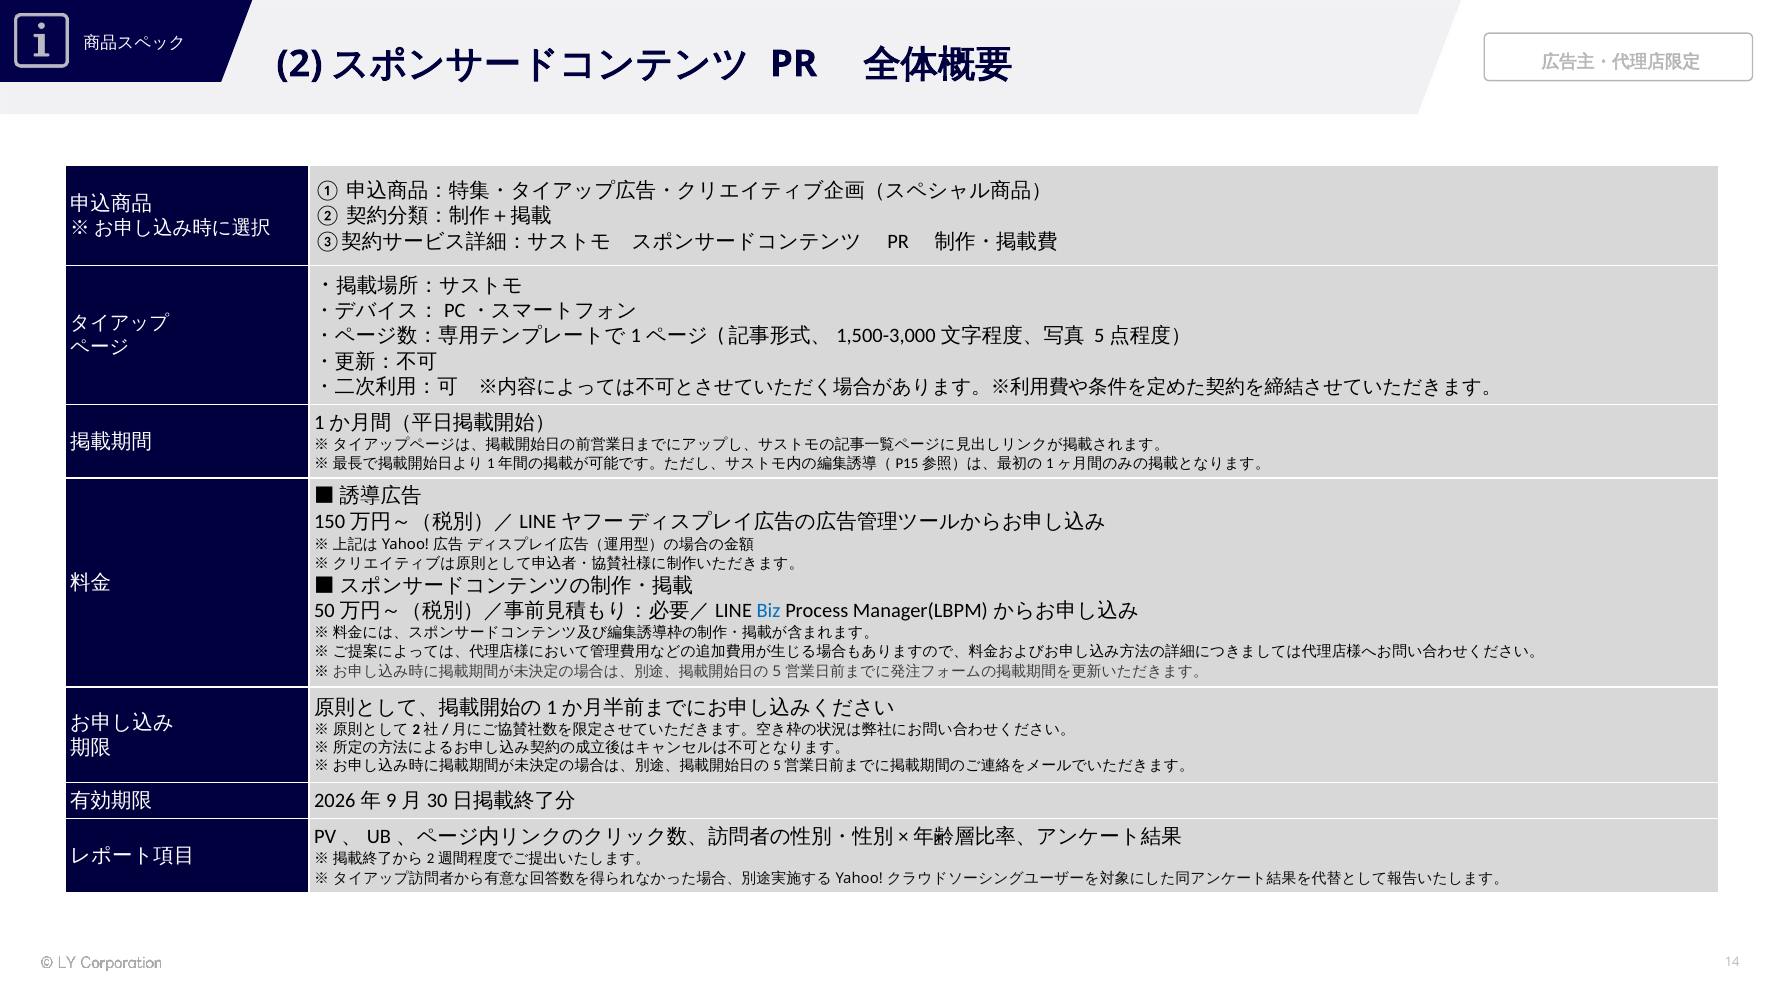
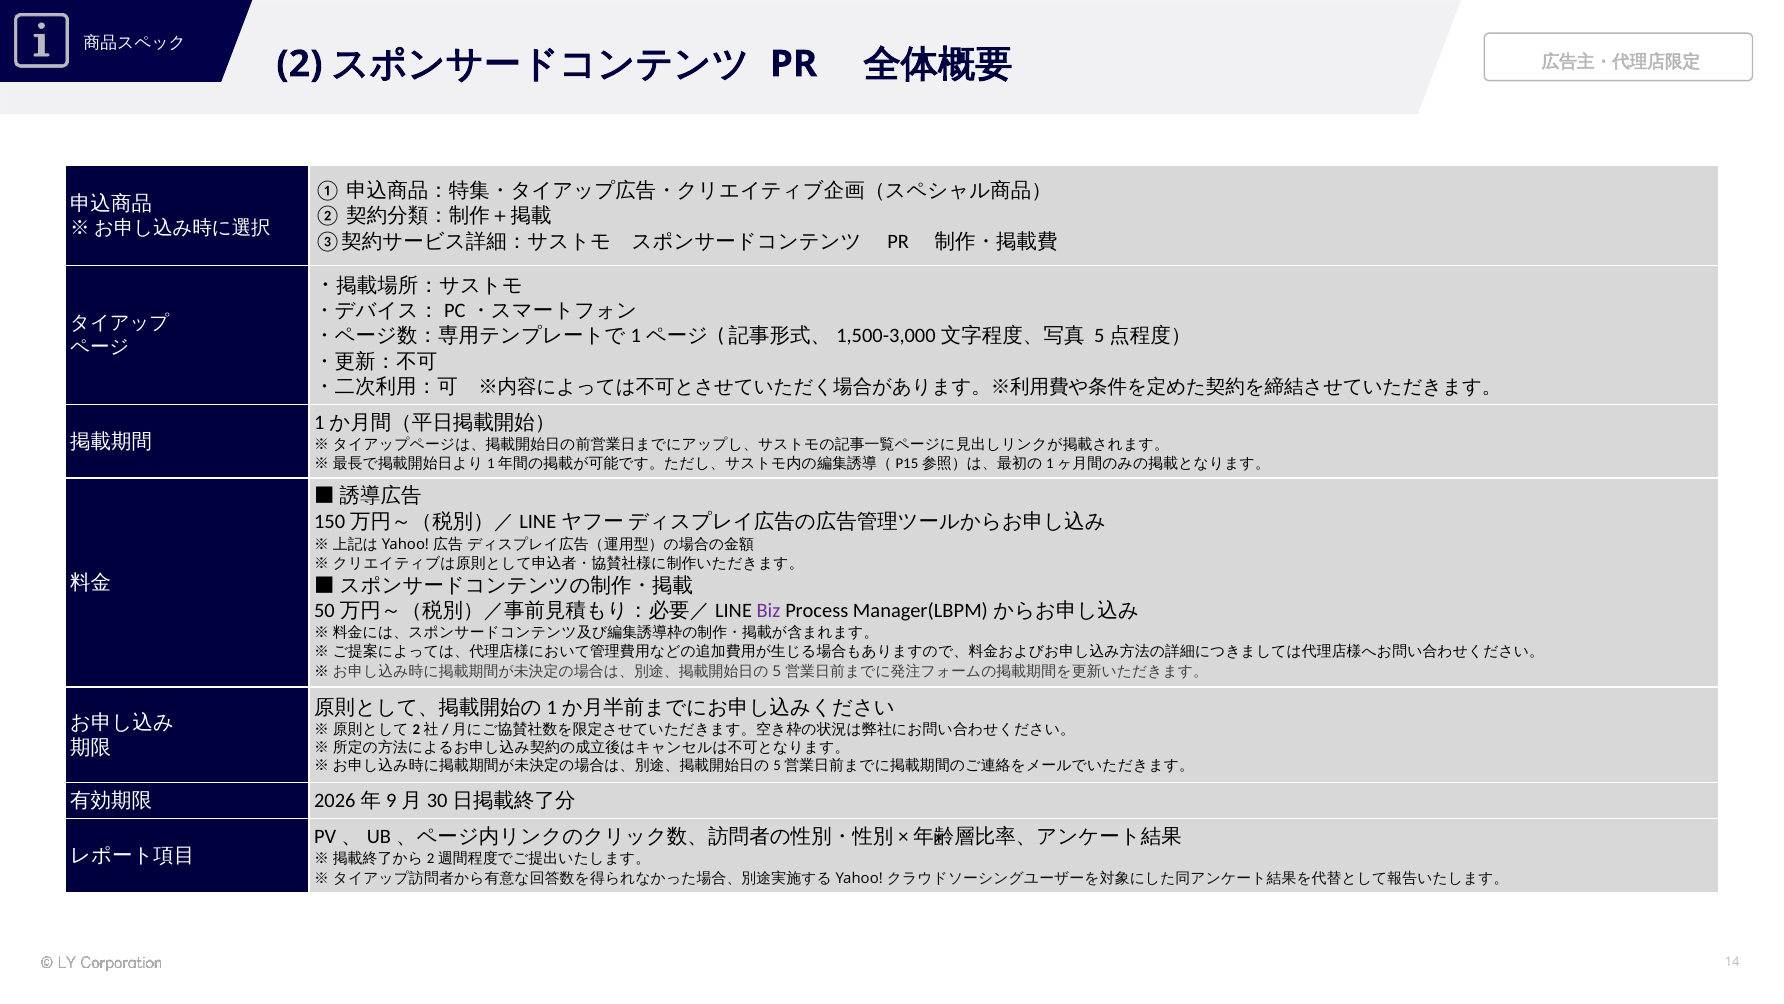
Biz colour: blue -> purple
